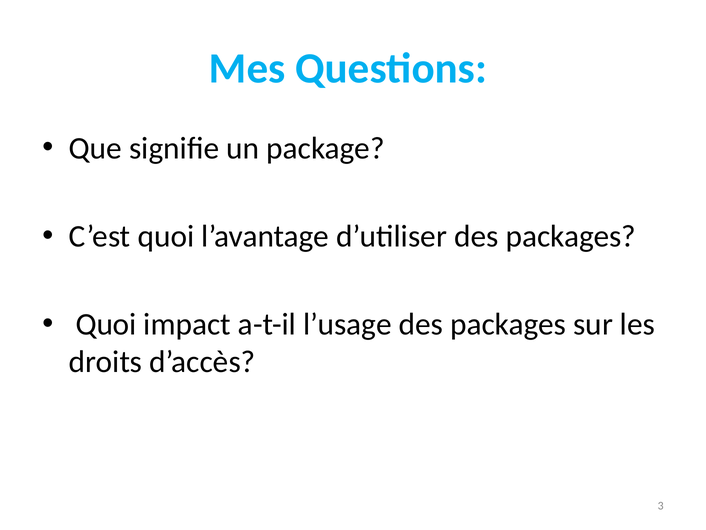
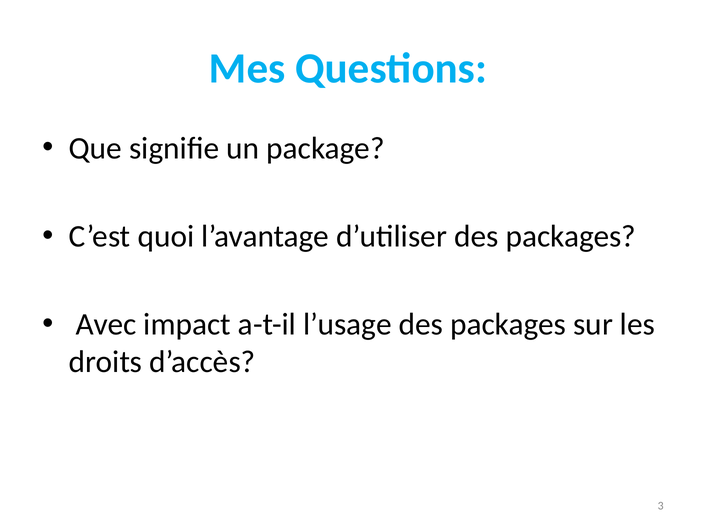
Quoi at (106, 324): Quoi -> Avec
